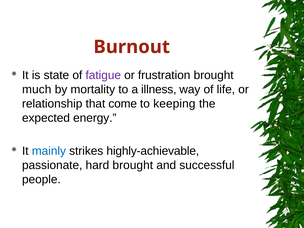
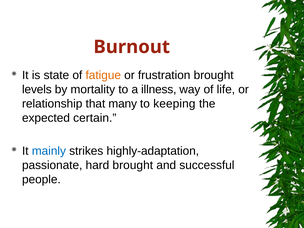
fatigue colour: purple -> orange
much: much -> levels
come: come -> many
energy: energy -> certain
highly-achievable: highly-achievable -> highly-adaptation
